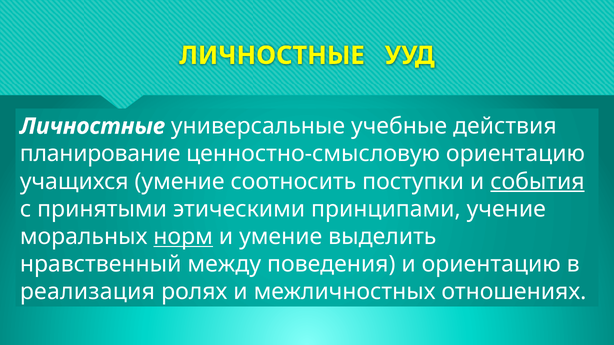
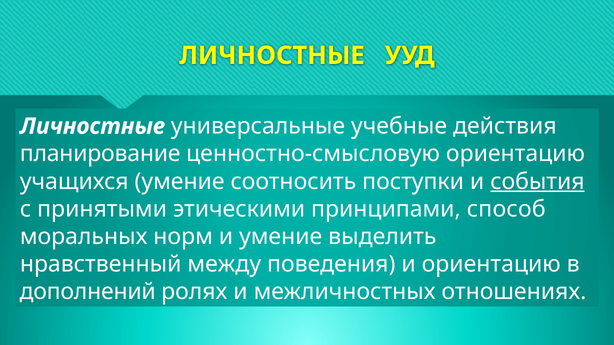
учение: учение -> способ
норм underline: present -> none
реализация: реализация -> дополнений
